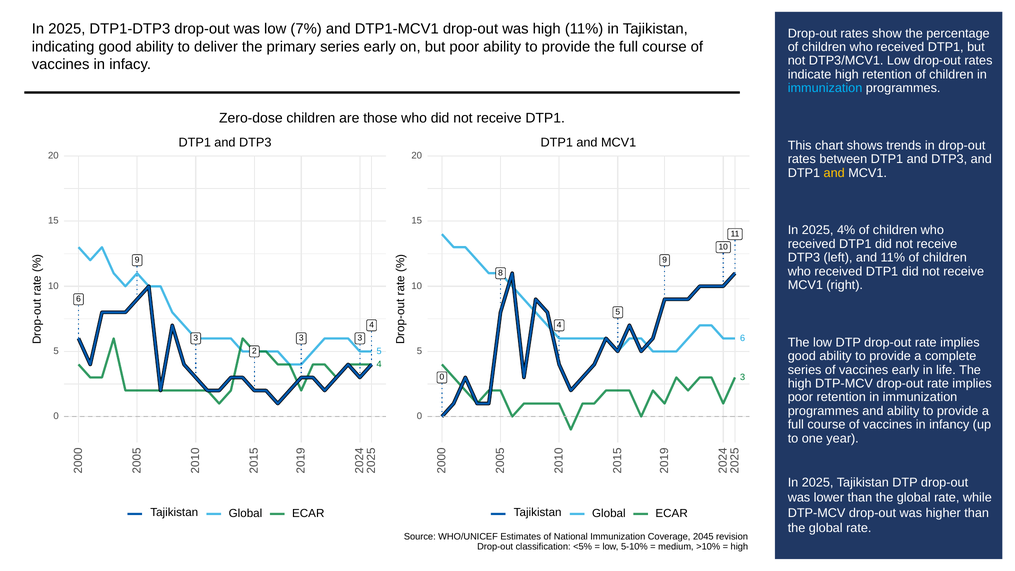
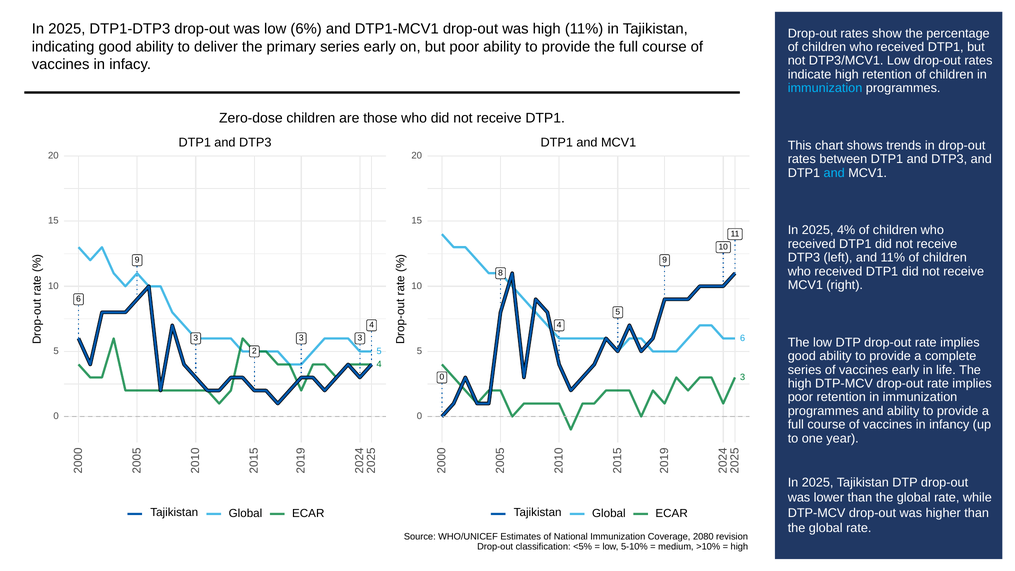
7%: 7% -> 6%
and at (834, 173) colour: yellow -> light blue
2045: 2045 -> 2080
